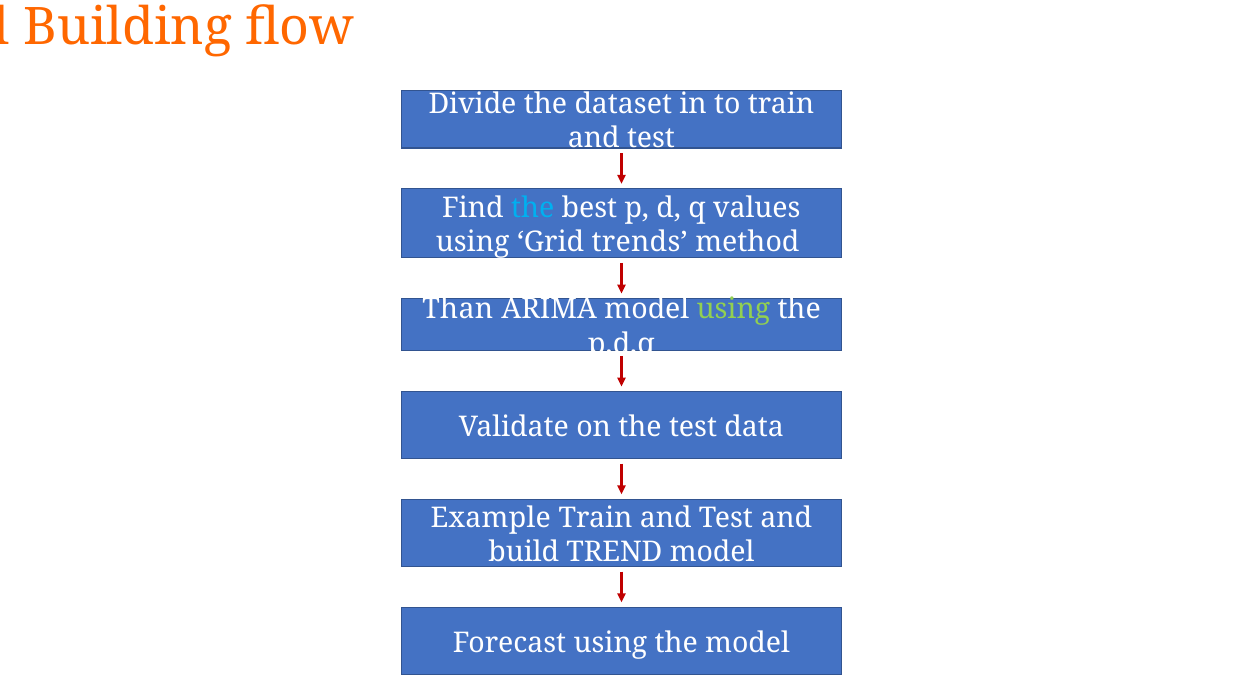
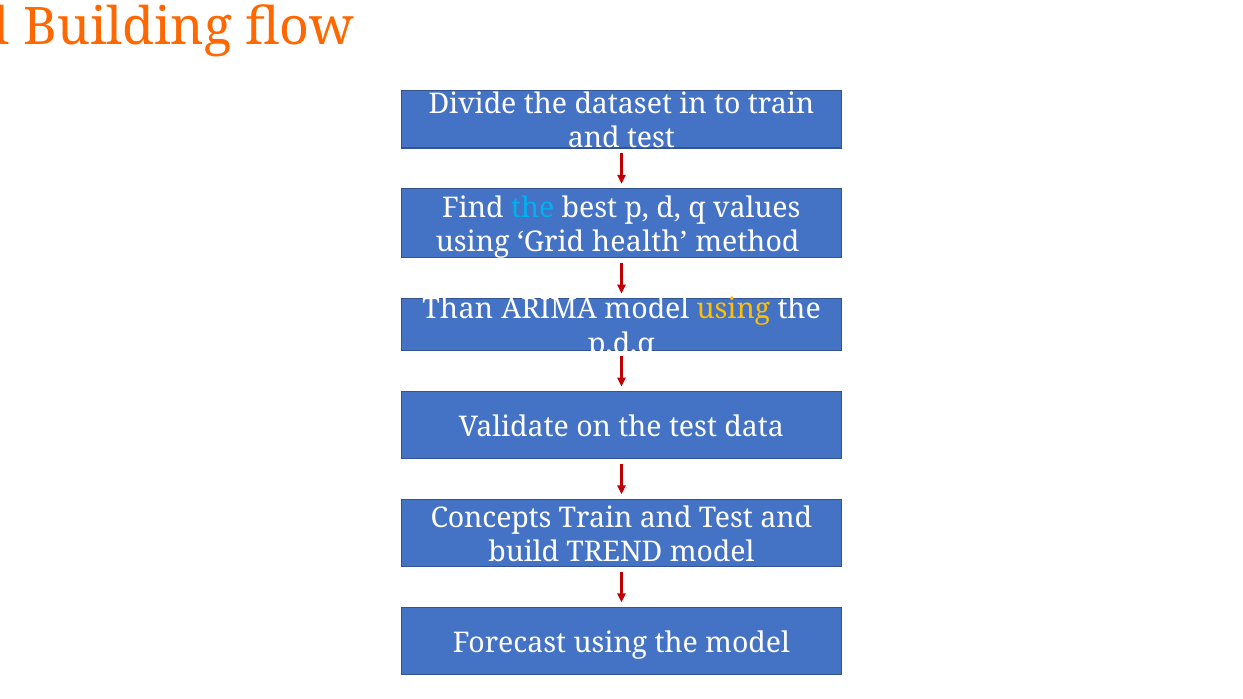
trends: trends -> health
using at (733, 310) colour: light green -> yellow
Example: Example -> Concepts
